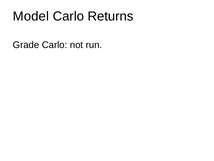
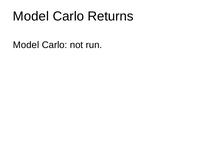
Grade at (26, 45): Grade -> Model
